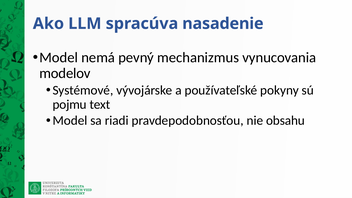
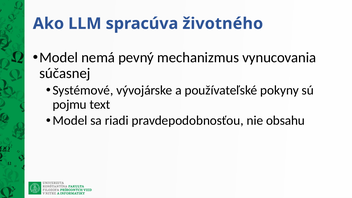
nasadenie: nasadenie -> životného
modelov: modelov -> súčasnej
